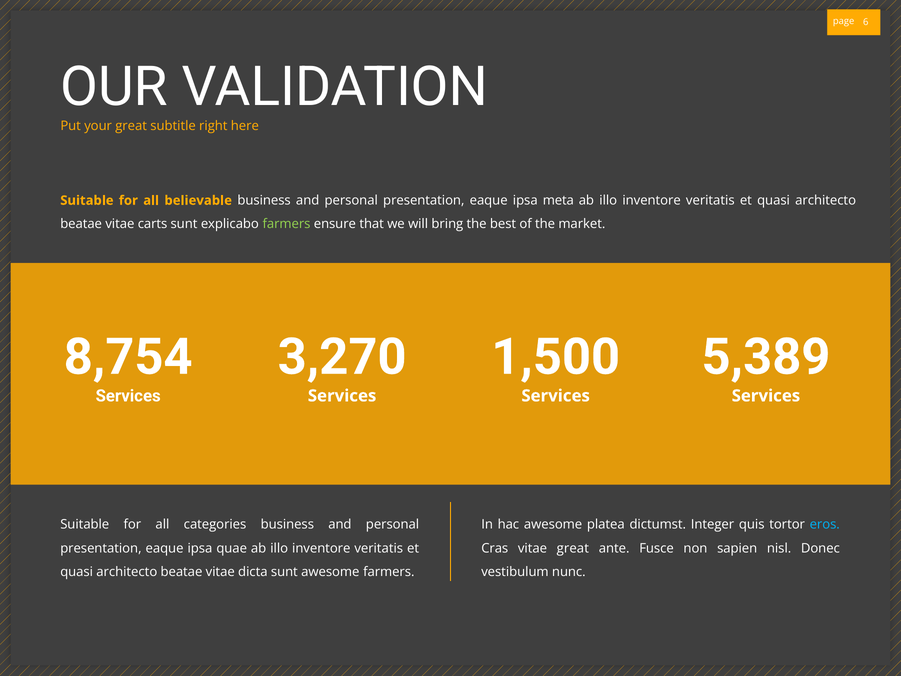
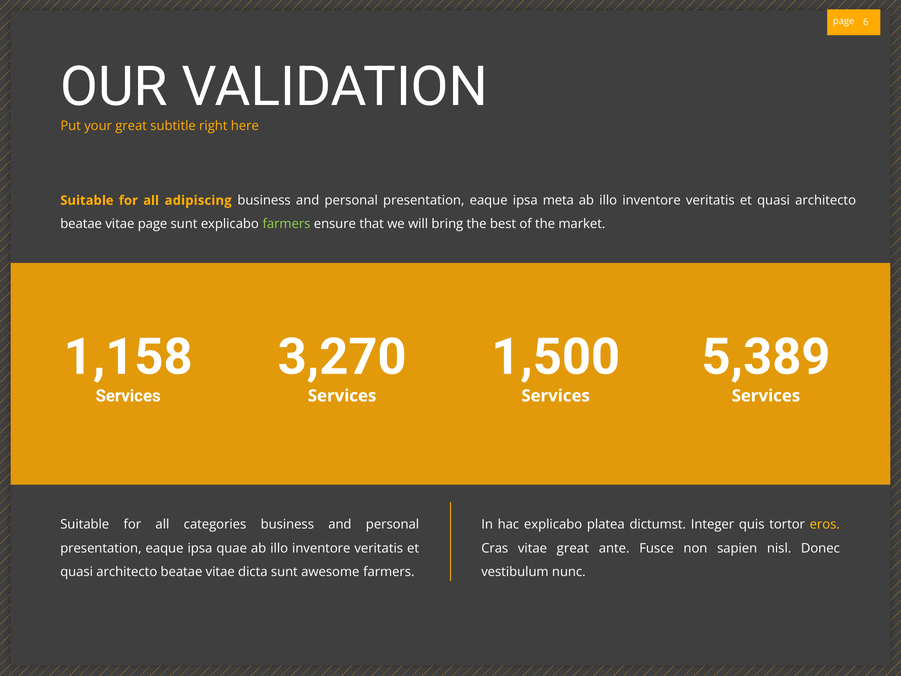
believable: believable -> adipiscing
vitae carts: carts -> page
8,754: 8,754 -> 1,158
hac awesome: awesome -> explicabo
eros colour: light blue -> yellow
